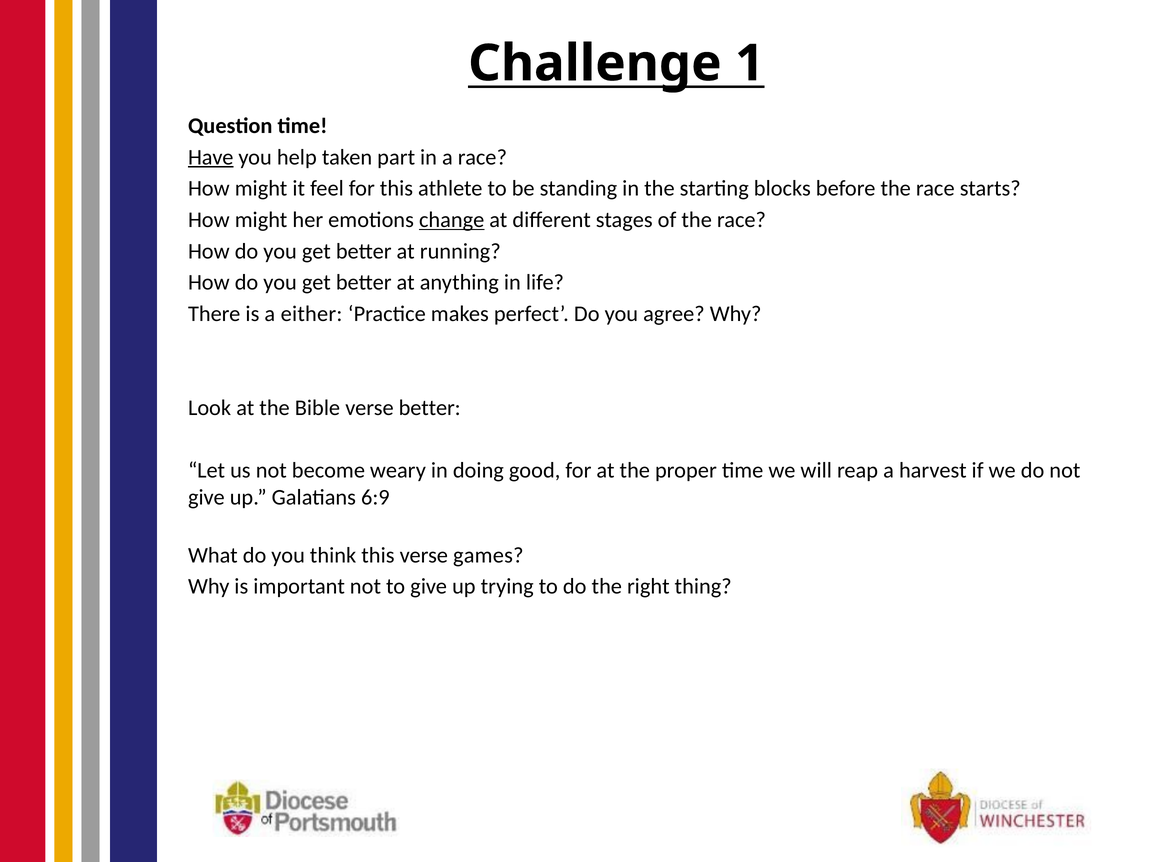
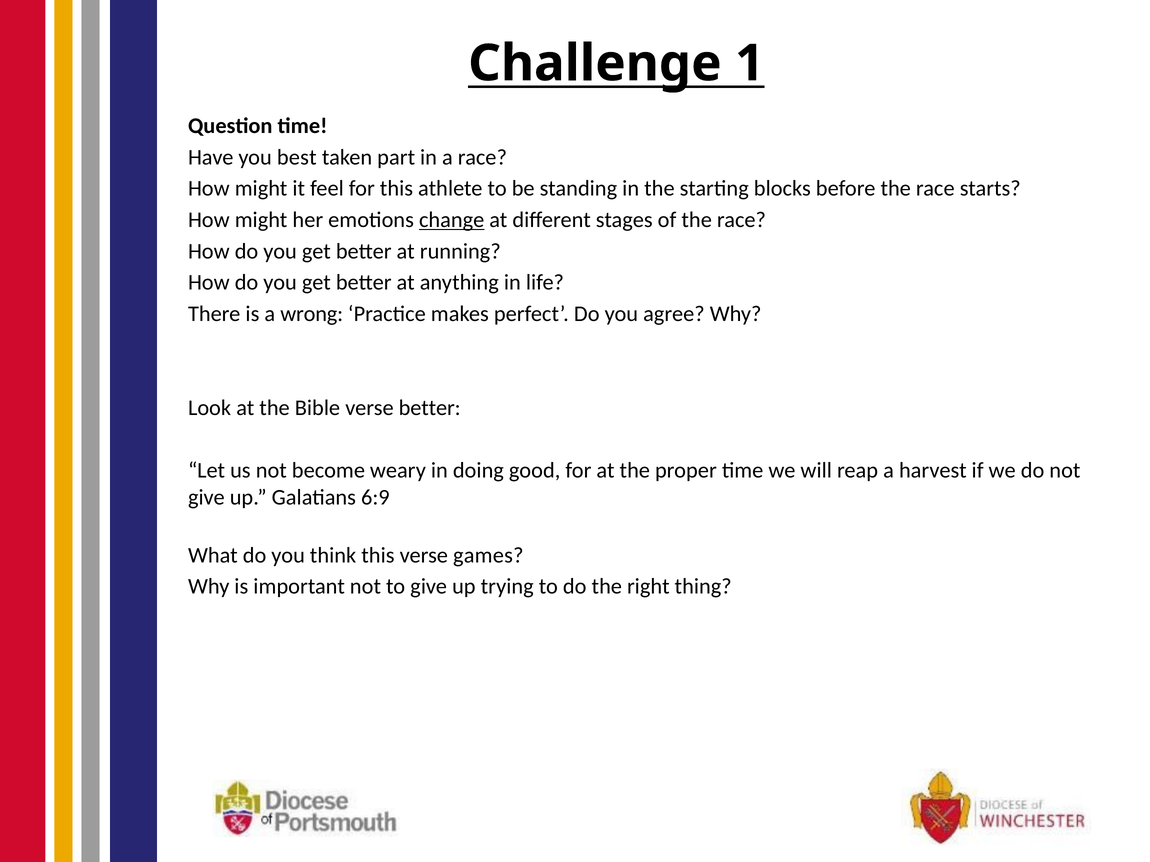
Have underline: present -> none
help: help -> best
either: either -> wrong
